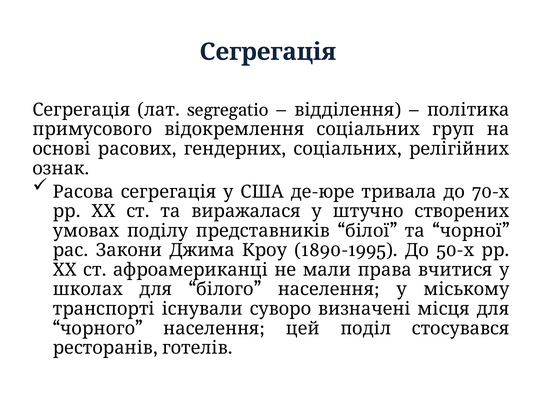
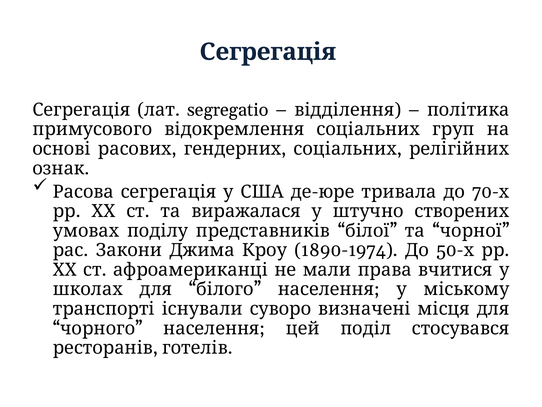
1890-1995: 1890-1995 -> 1890-1974
